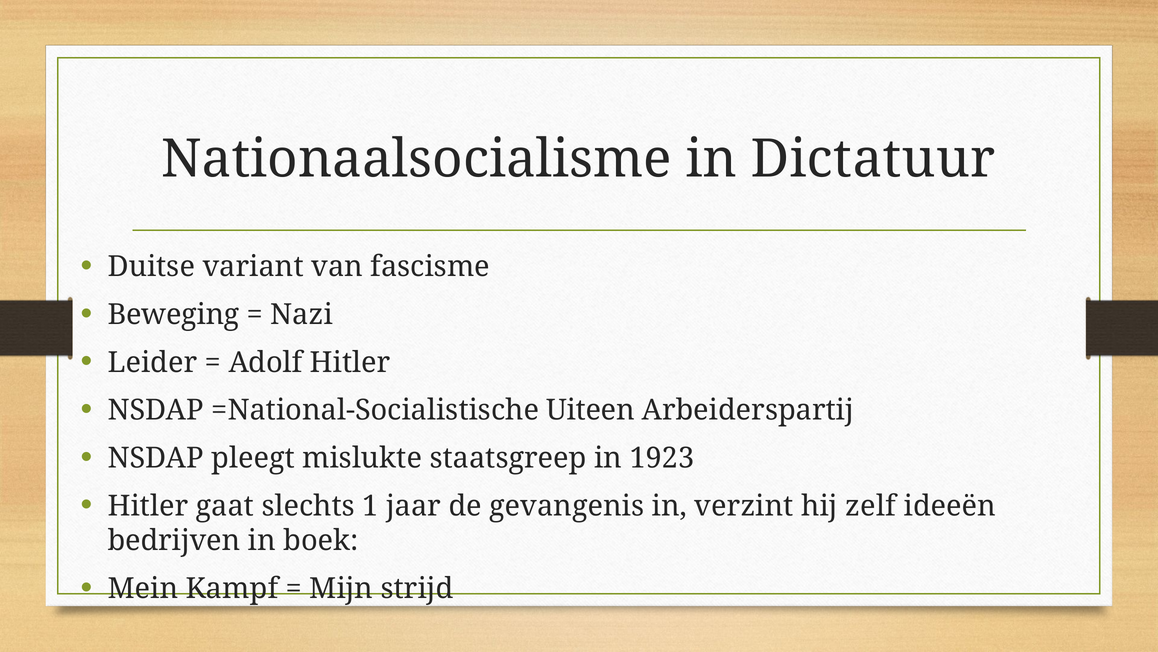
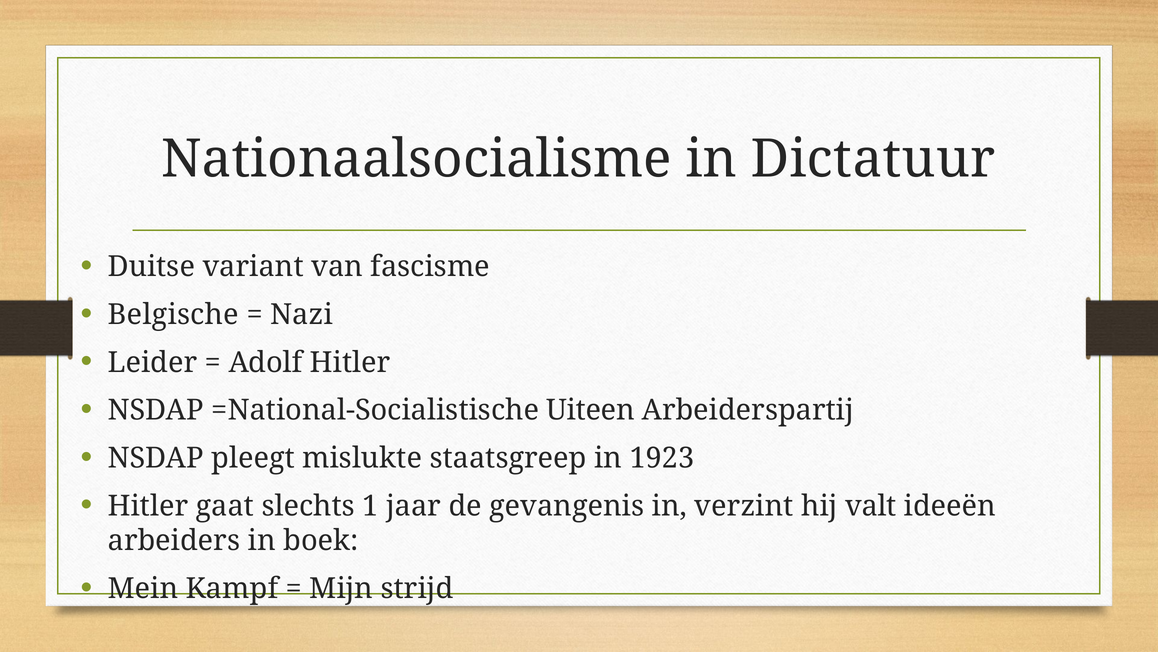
Beweging: Beweging -> Belgische
zelf: zelf -> valt
bedrijven: bedrijven -> arbeiders
